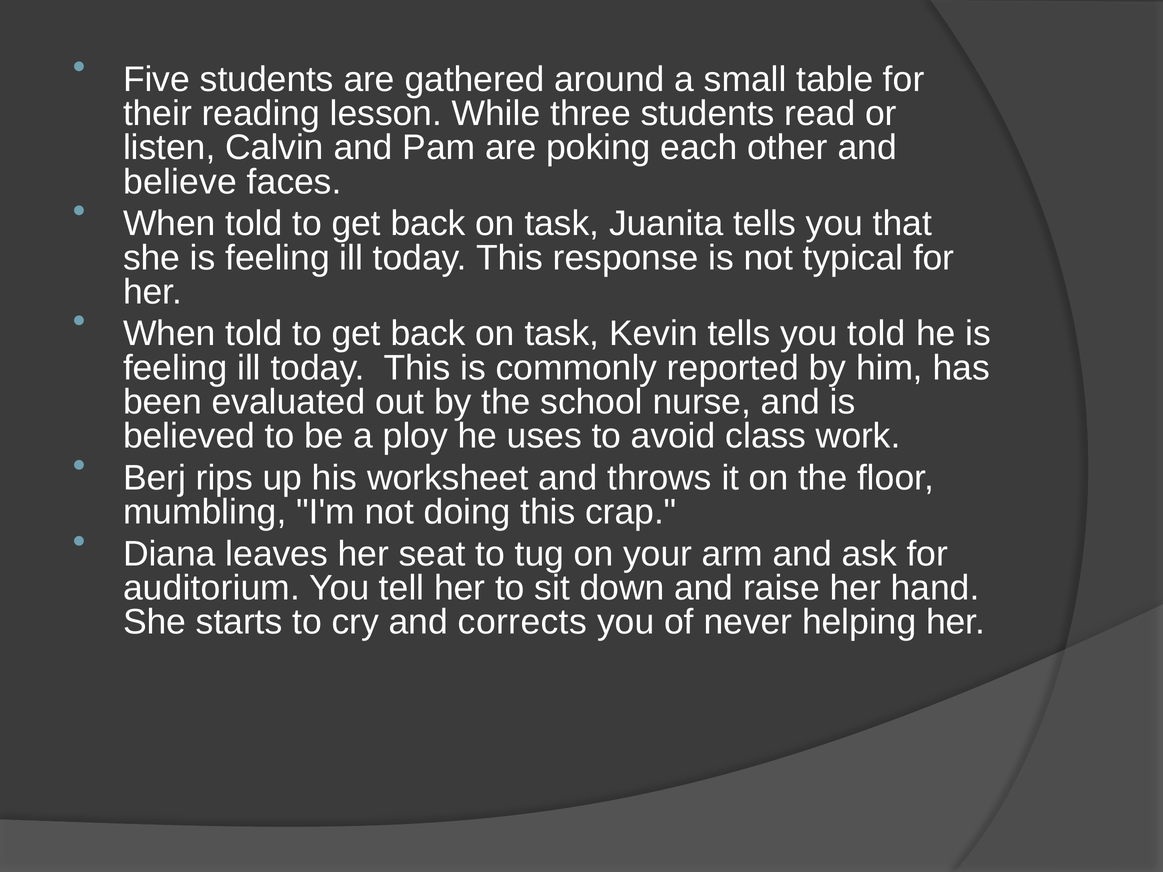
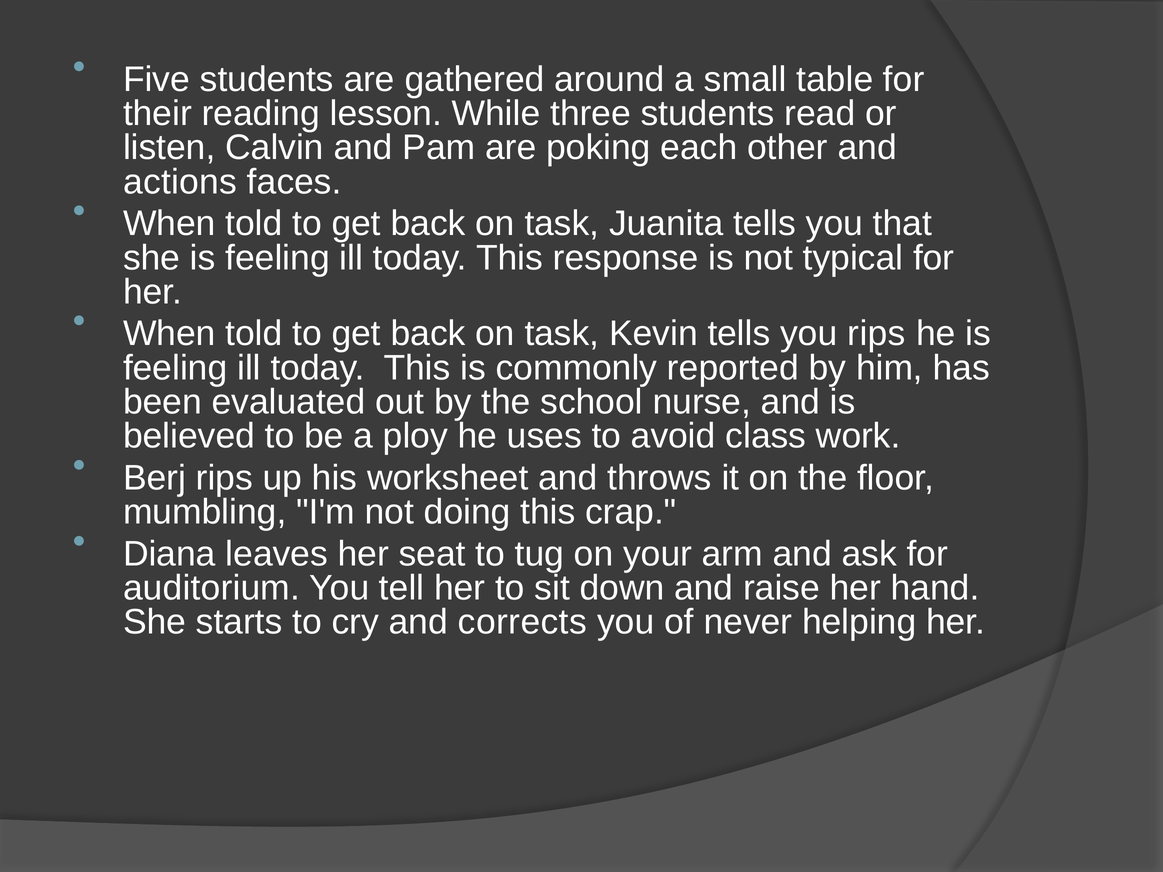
believe: believe -> actions
you told: told -> rips
